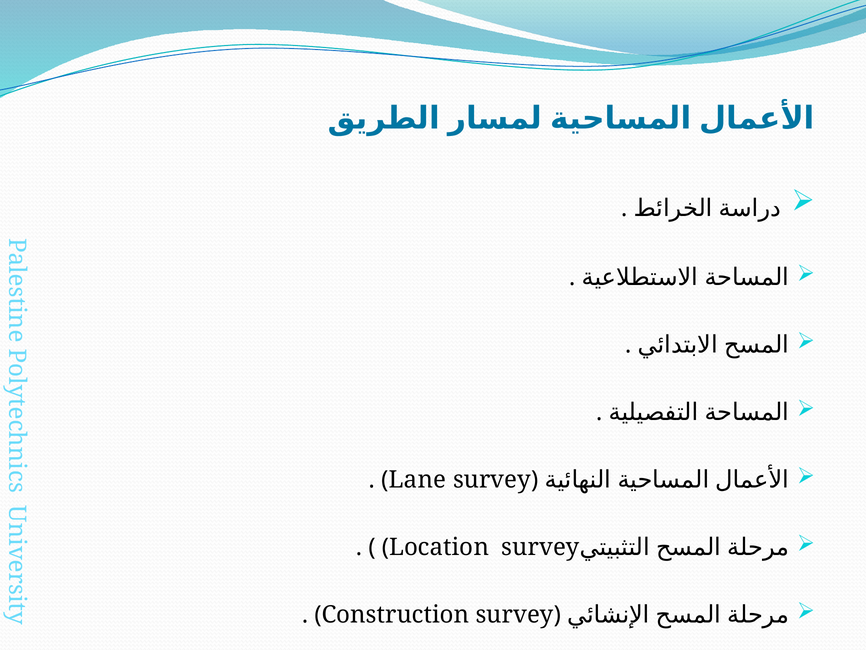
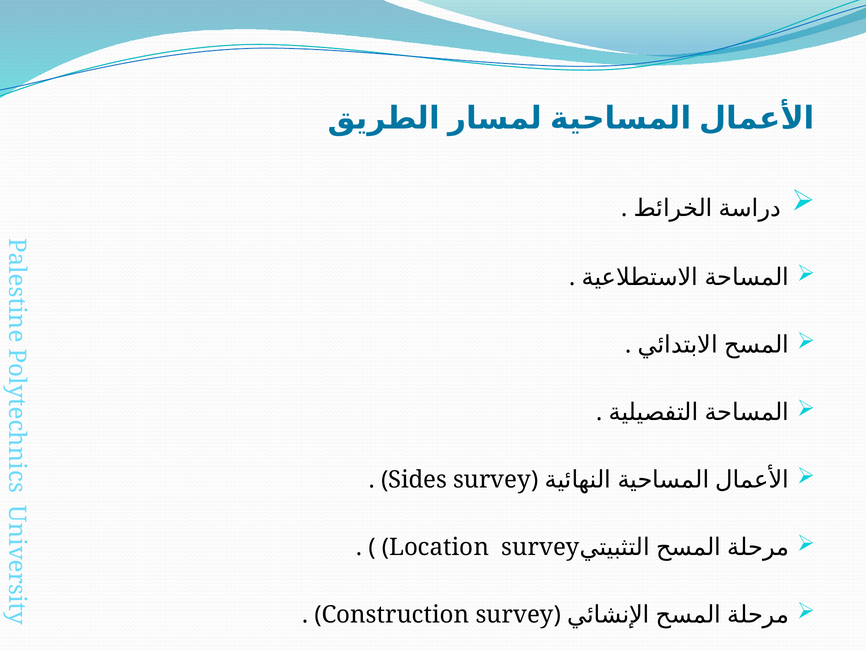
Lane: Lane -> Sides
